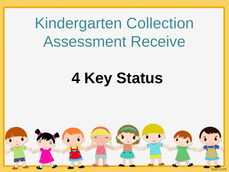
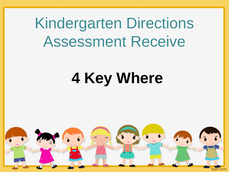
Collection: Collection -> Directions
Status: Status -> Where
